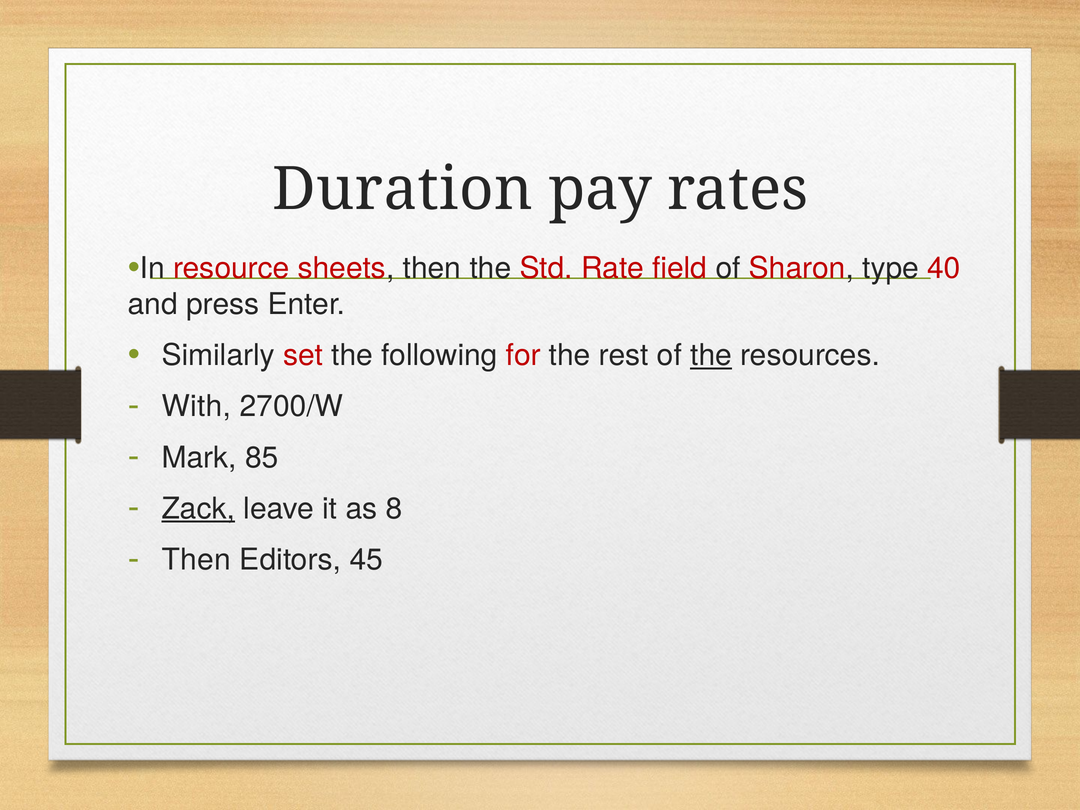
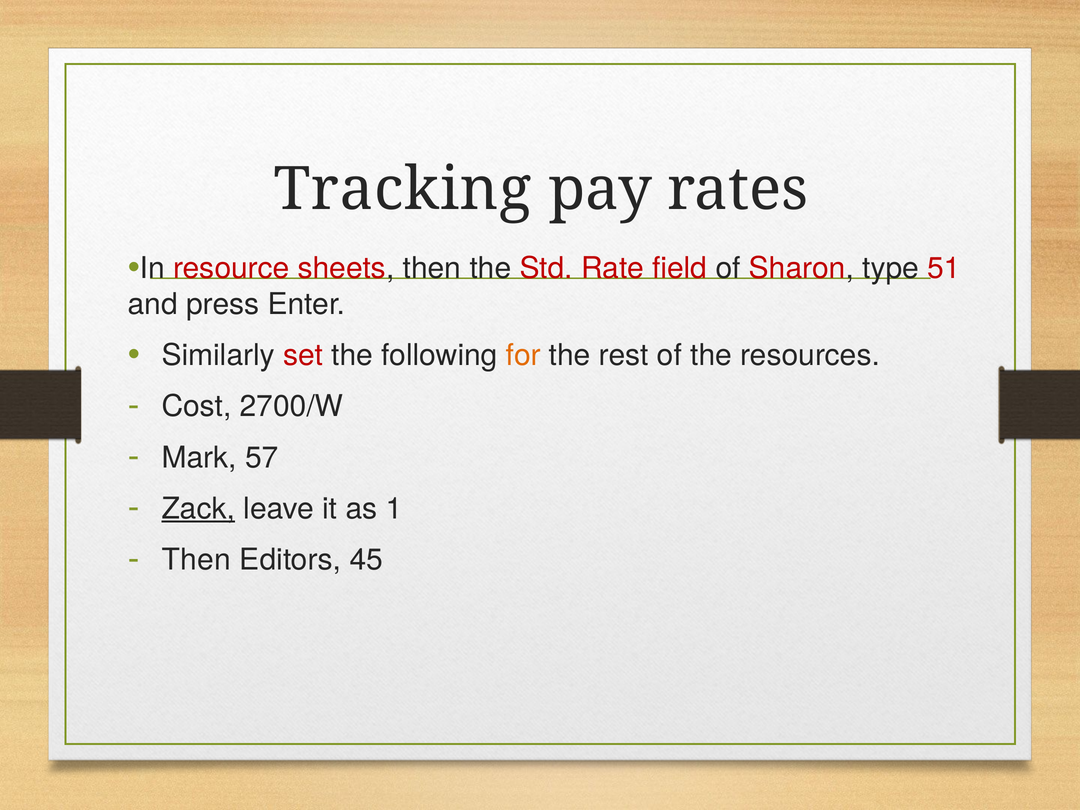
Duration: Duration -> Tracking
40: 40 -> 51
for colour: red -> orange
the at (711, 356) underline: present -> none
With: With -> Cost
85: 85 -> 57
8: 8 -> 1
